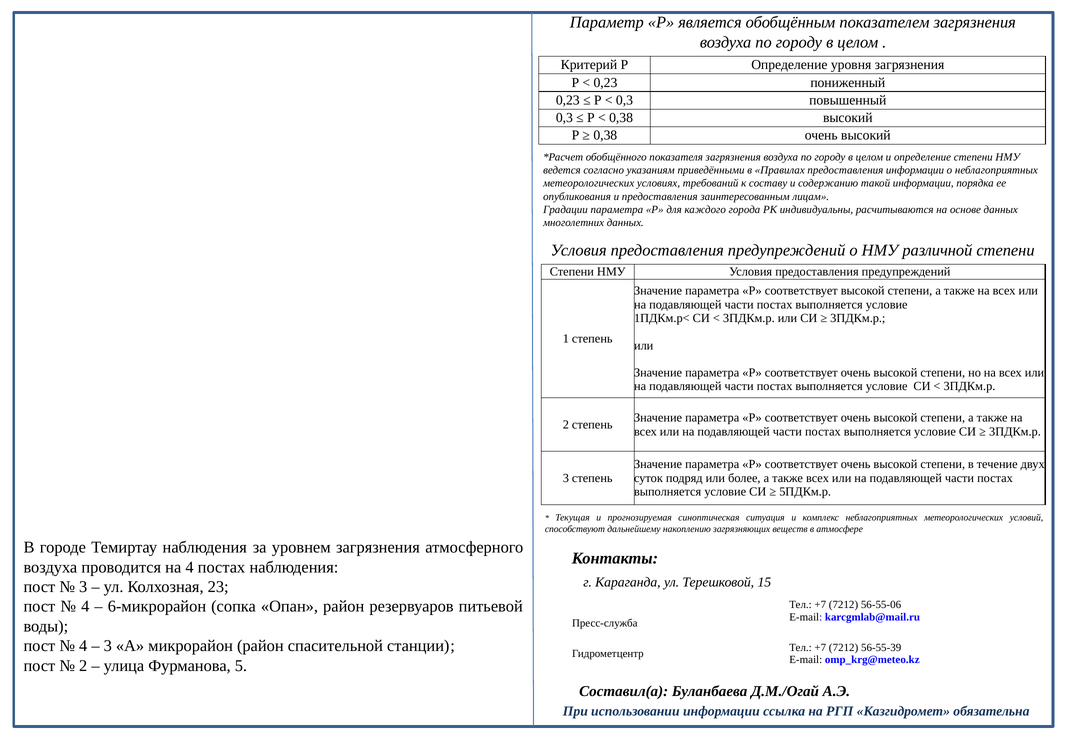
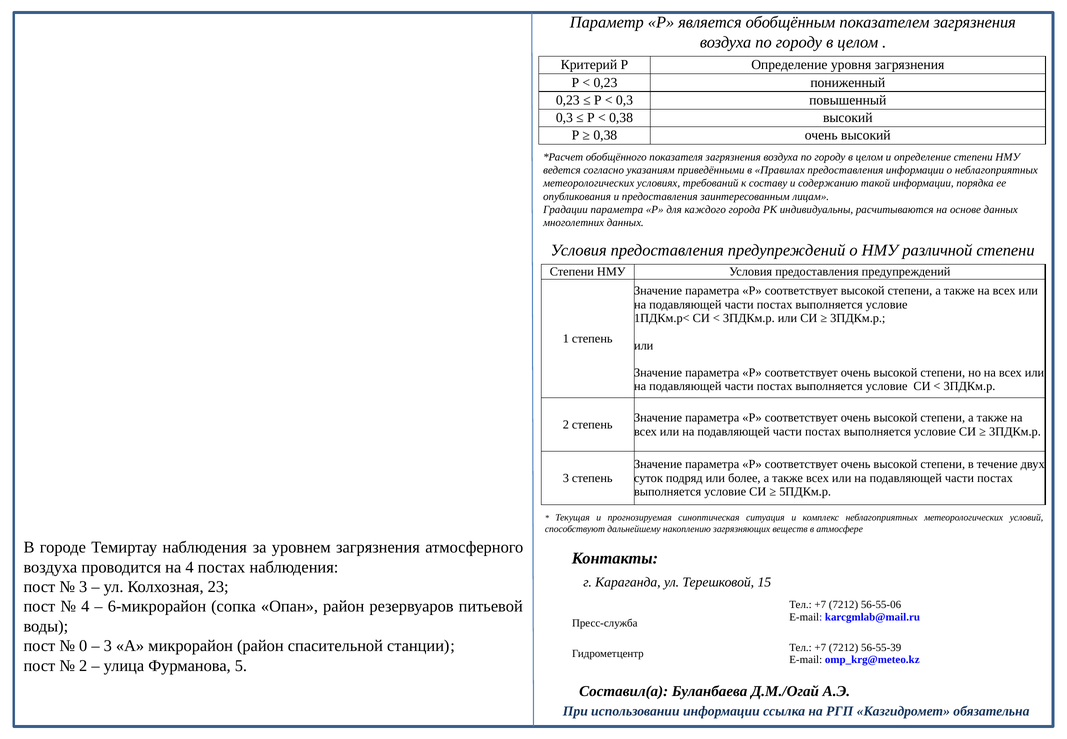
4 at (83, 646): 4 -> 0
